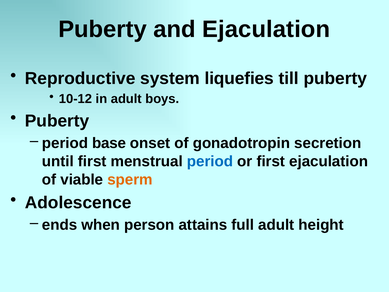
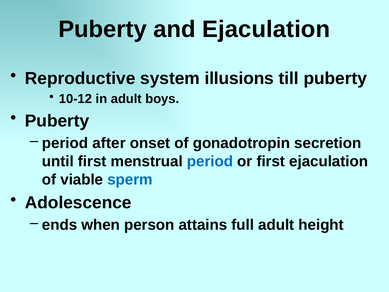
liquefies: liquefies -> illusions
base: base -> after
sperm colour: orange -> blue
